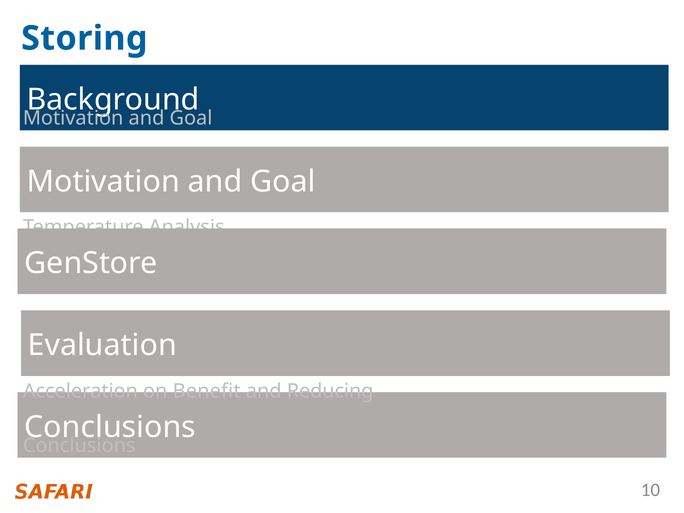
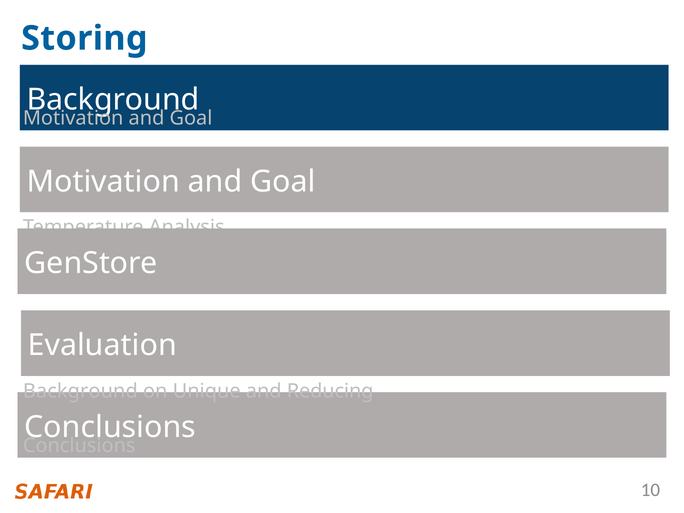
Acceleration at (80, 391): Acceleration -> Background
Benefit: Benefit -> Unique
